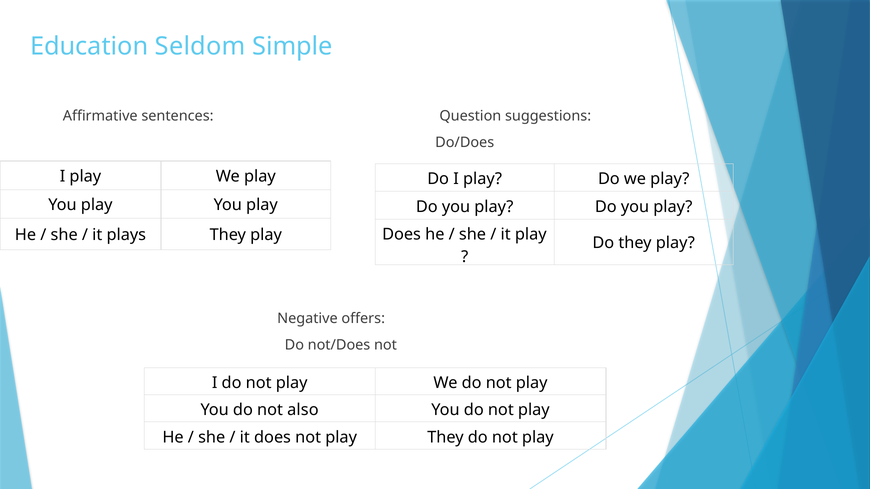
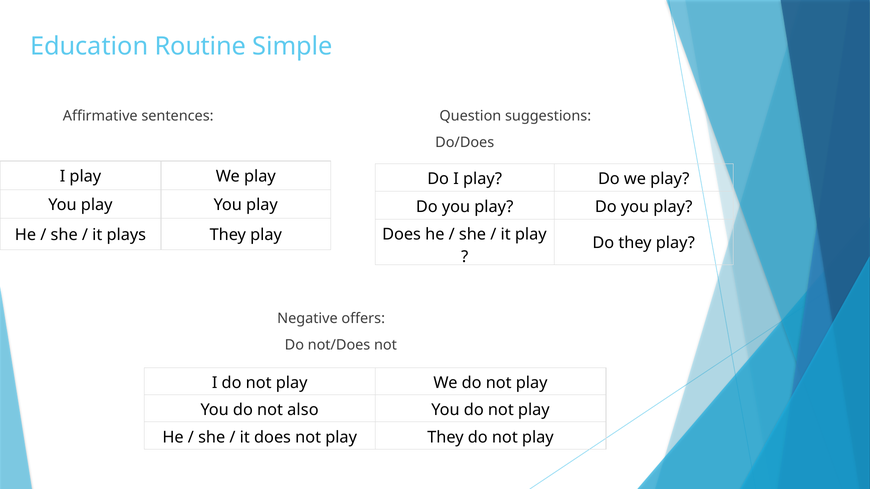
Seldom: Seldom -> Routine
